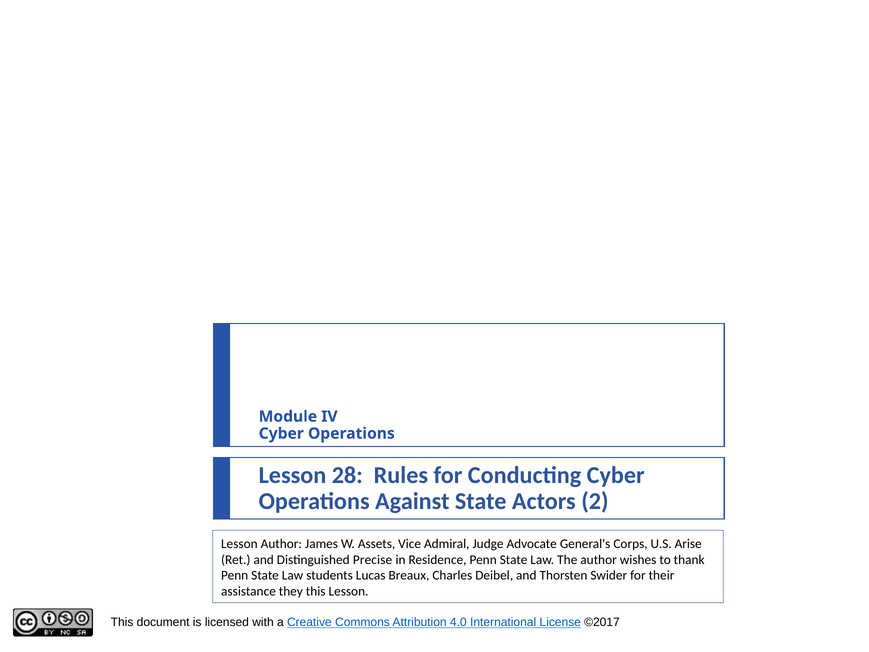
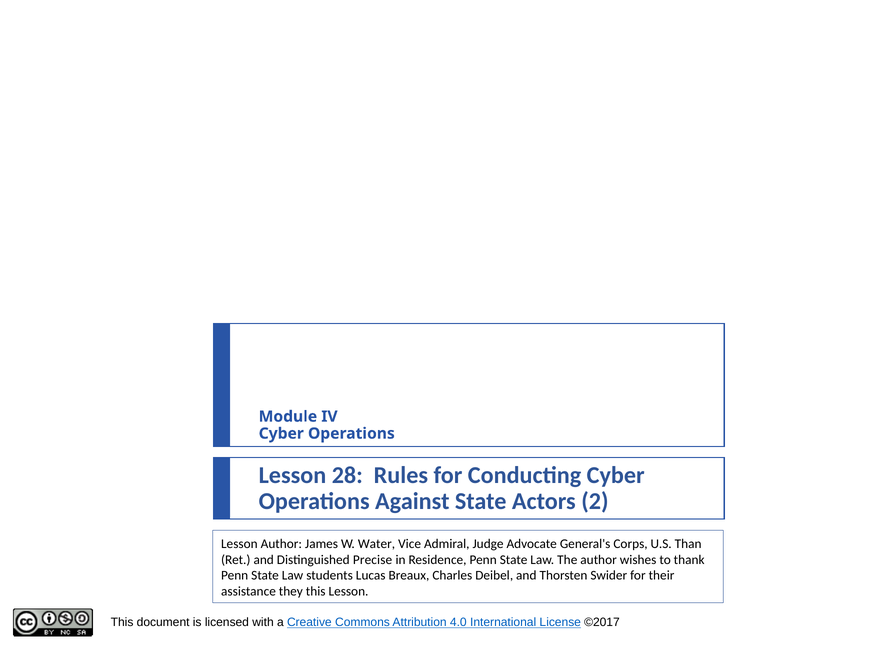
Assets: Assets -> Water
Arise: Arise -> Than
